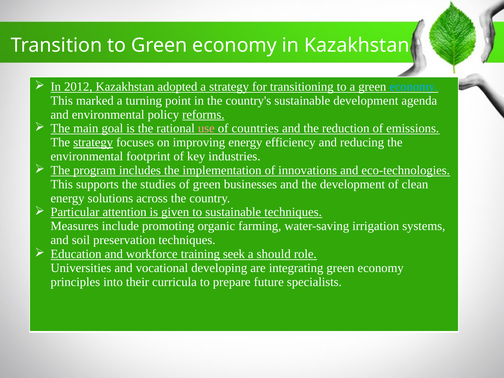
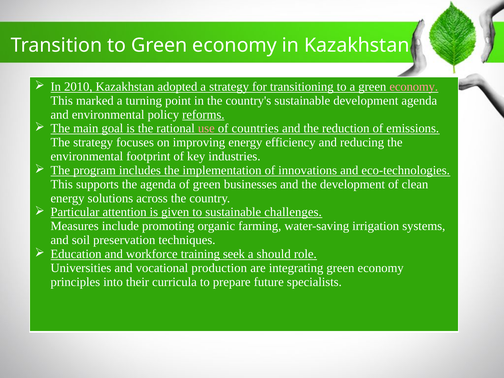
2012: 2012 -> 2010
economy at (414, 87) colour: light blue -> pink
strategy at (93, 142) underline: present -> none
the studies: studies -> agenda
sustainable techniques: techniques -> challenges
developing: developing -> production
